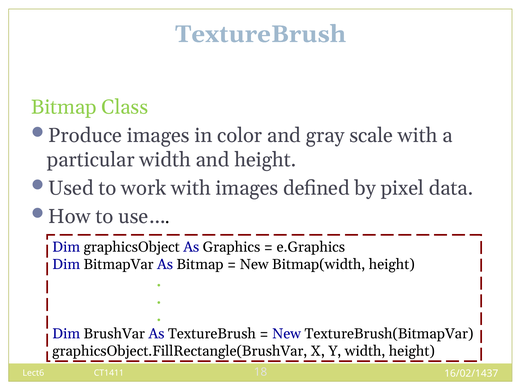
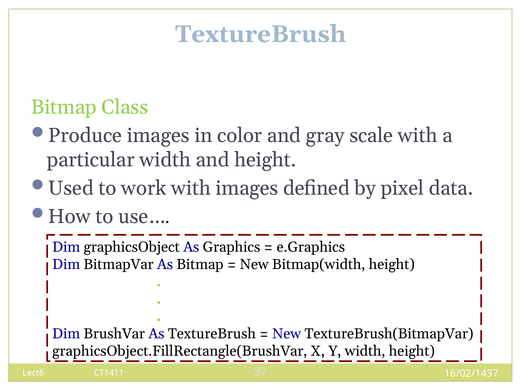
18: 18 -> 37
